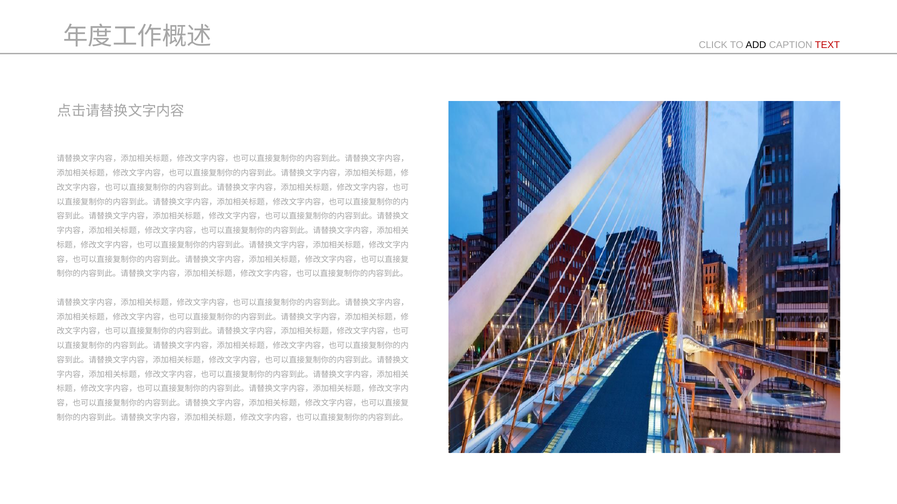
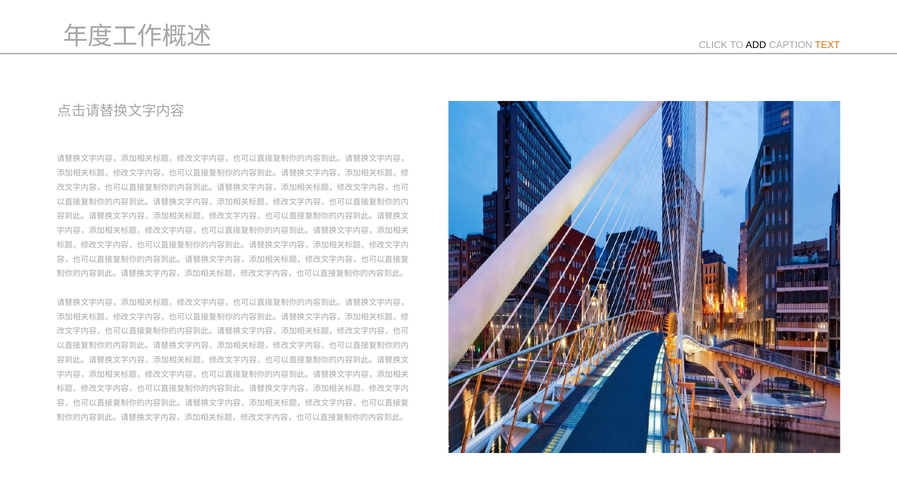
TEXT colour: red -> orange
